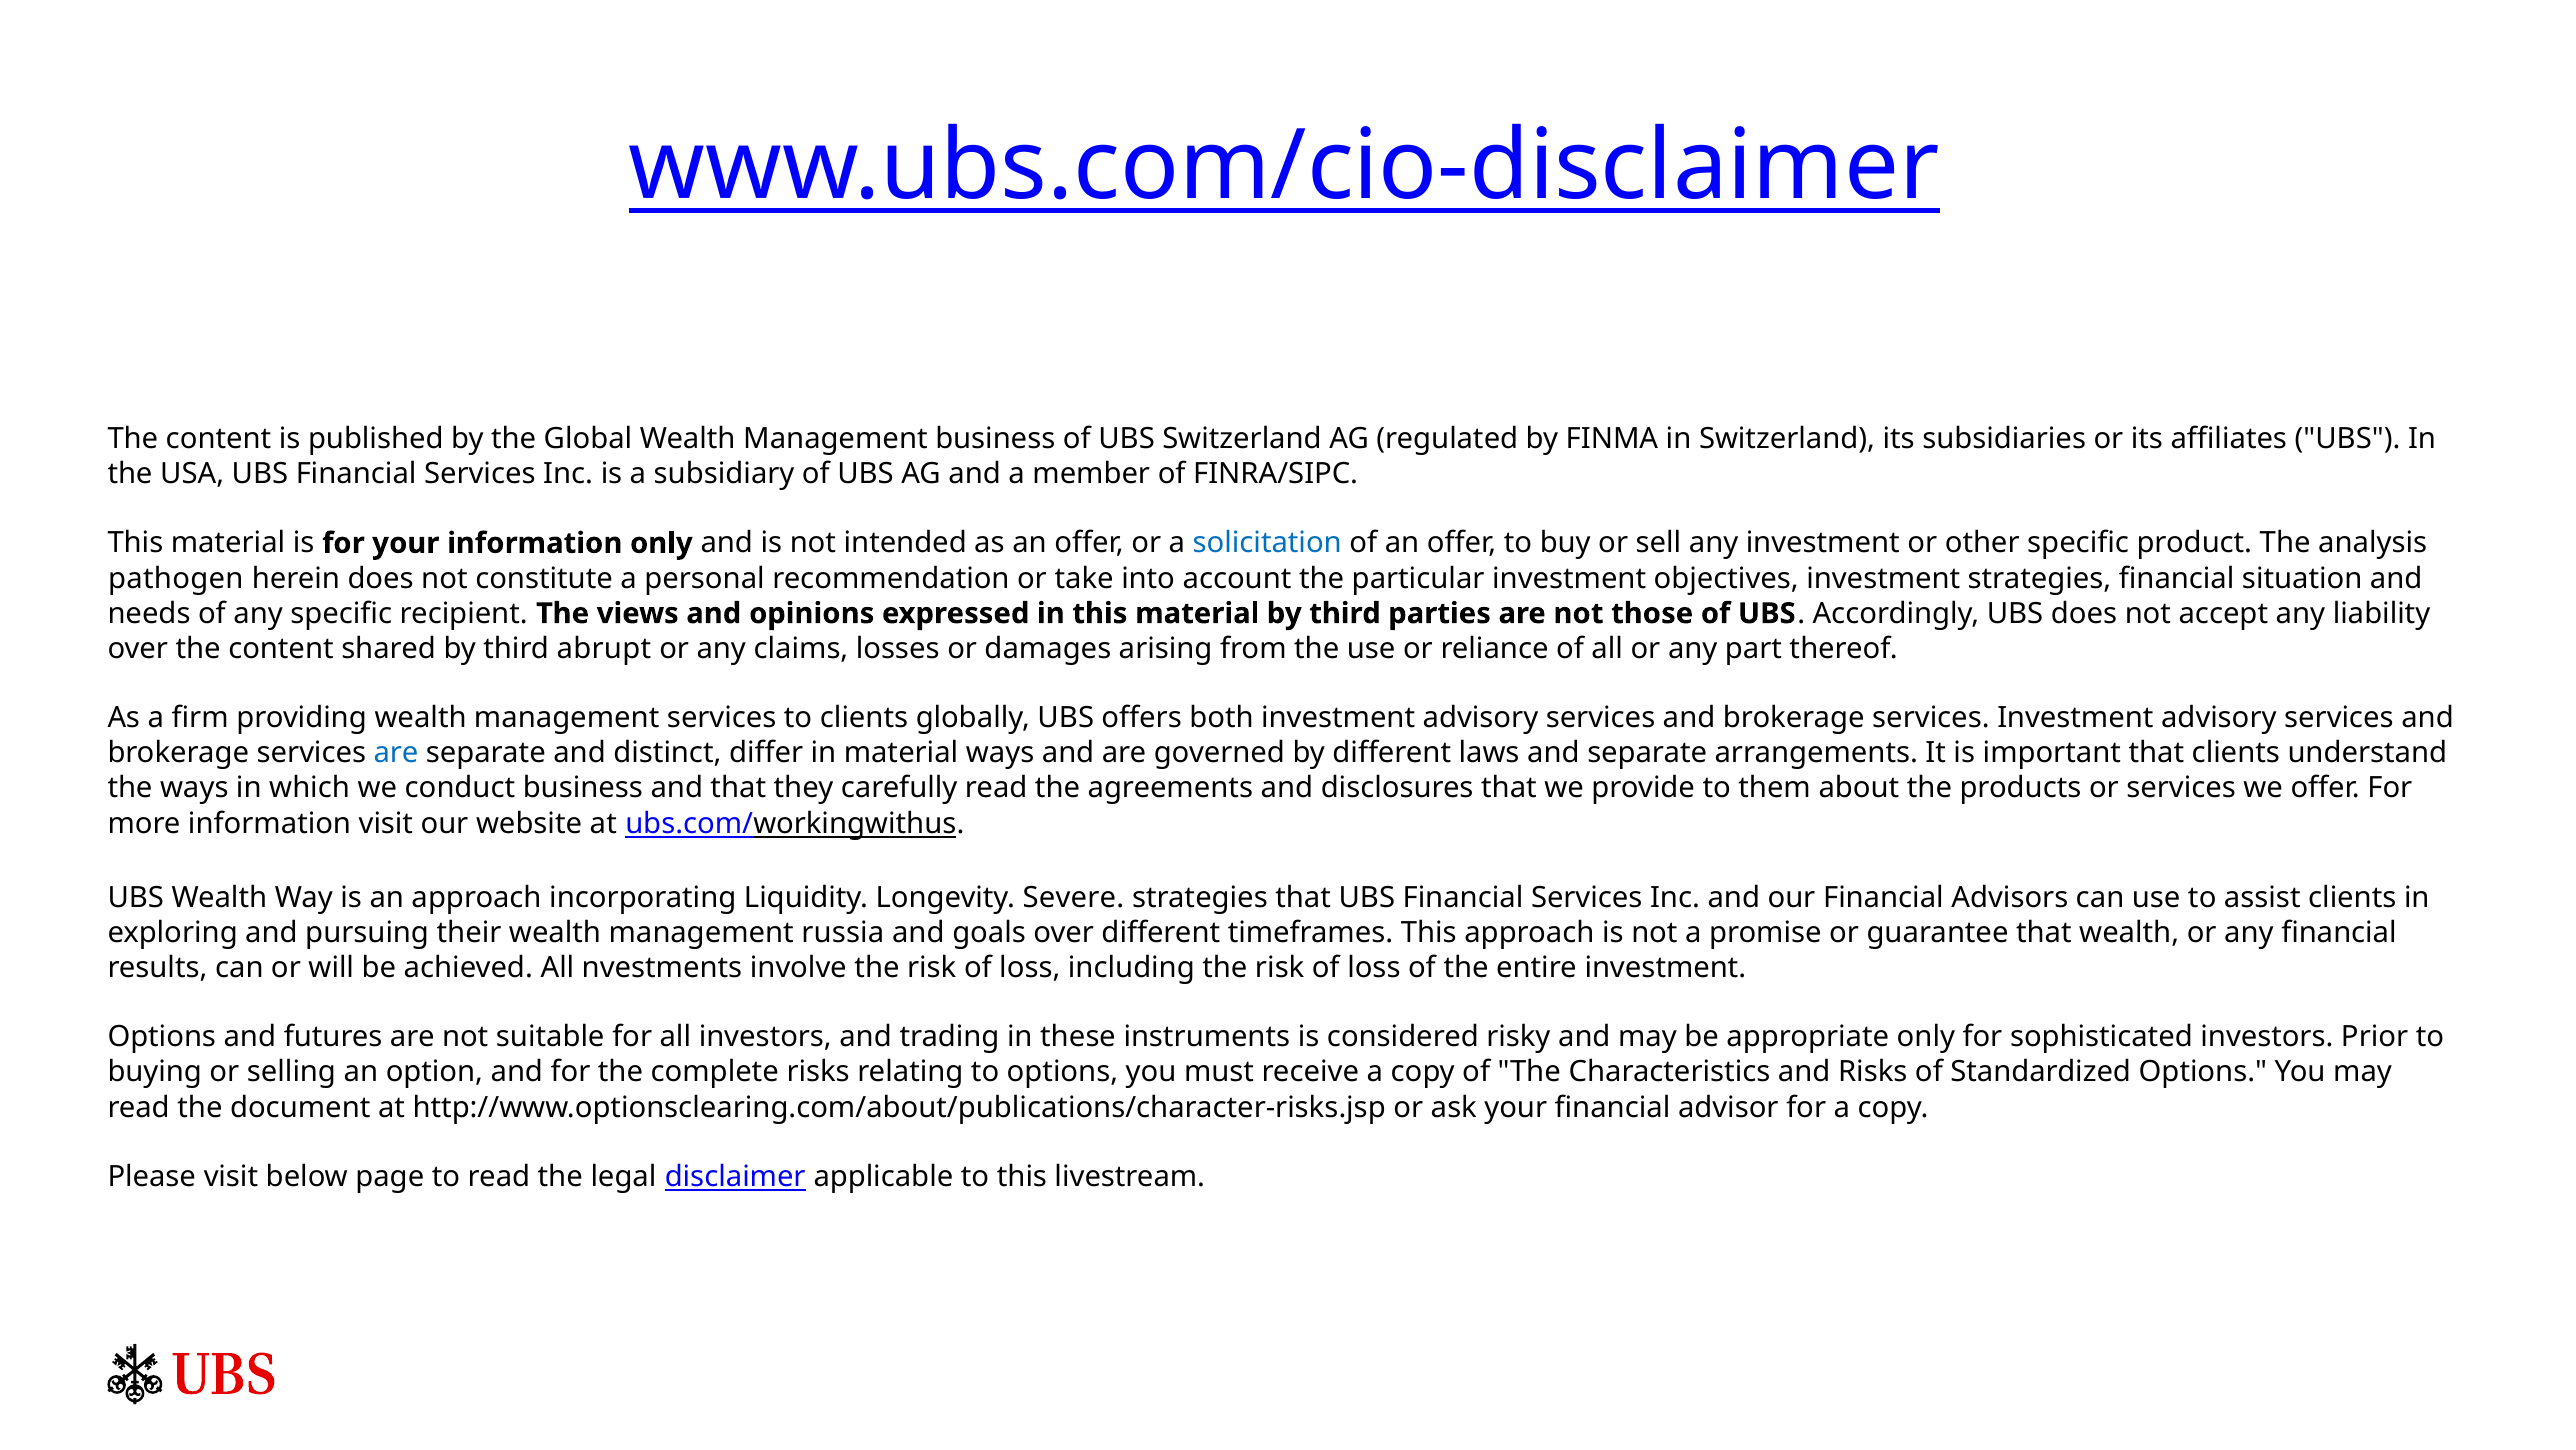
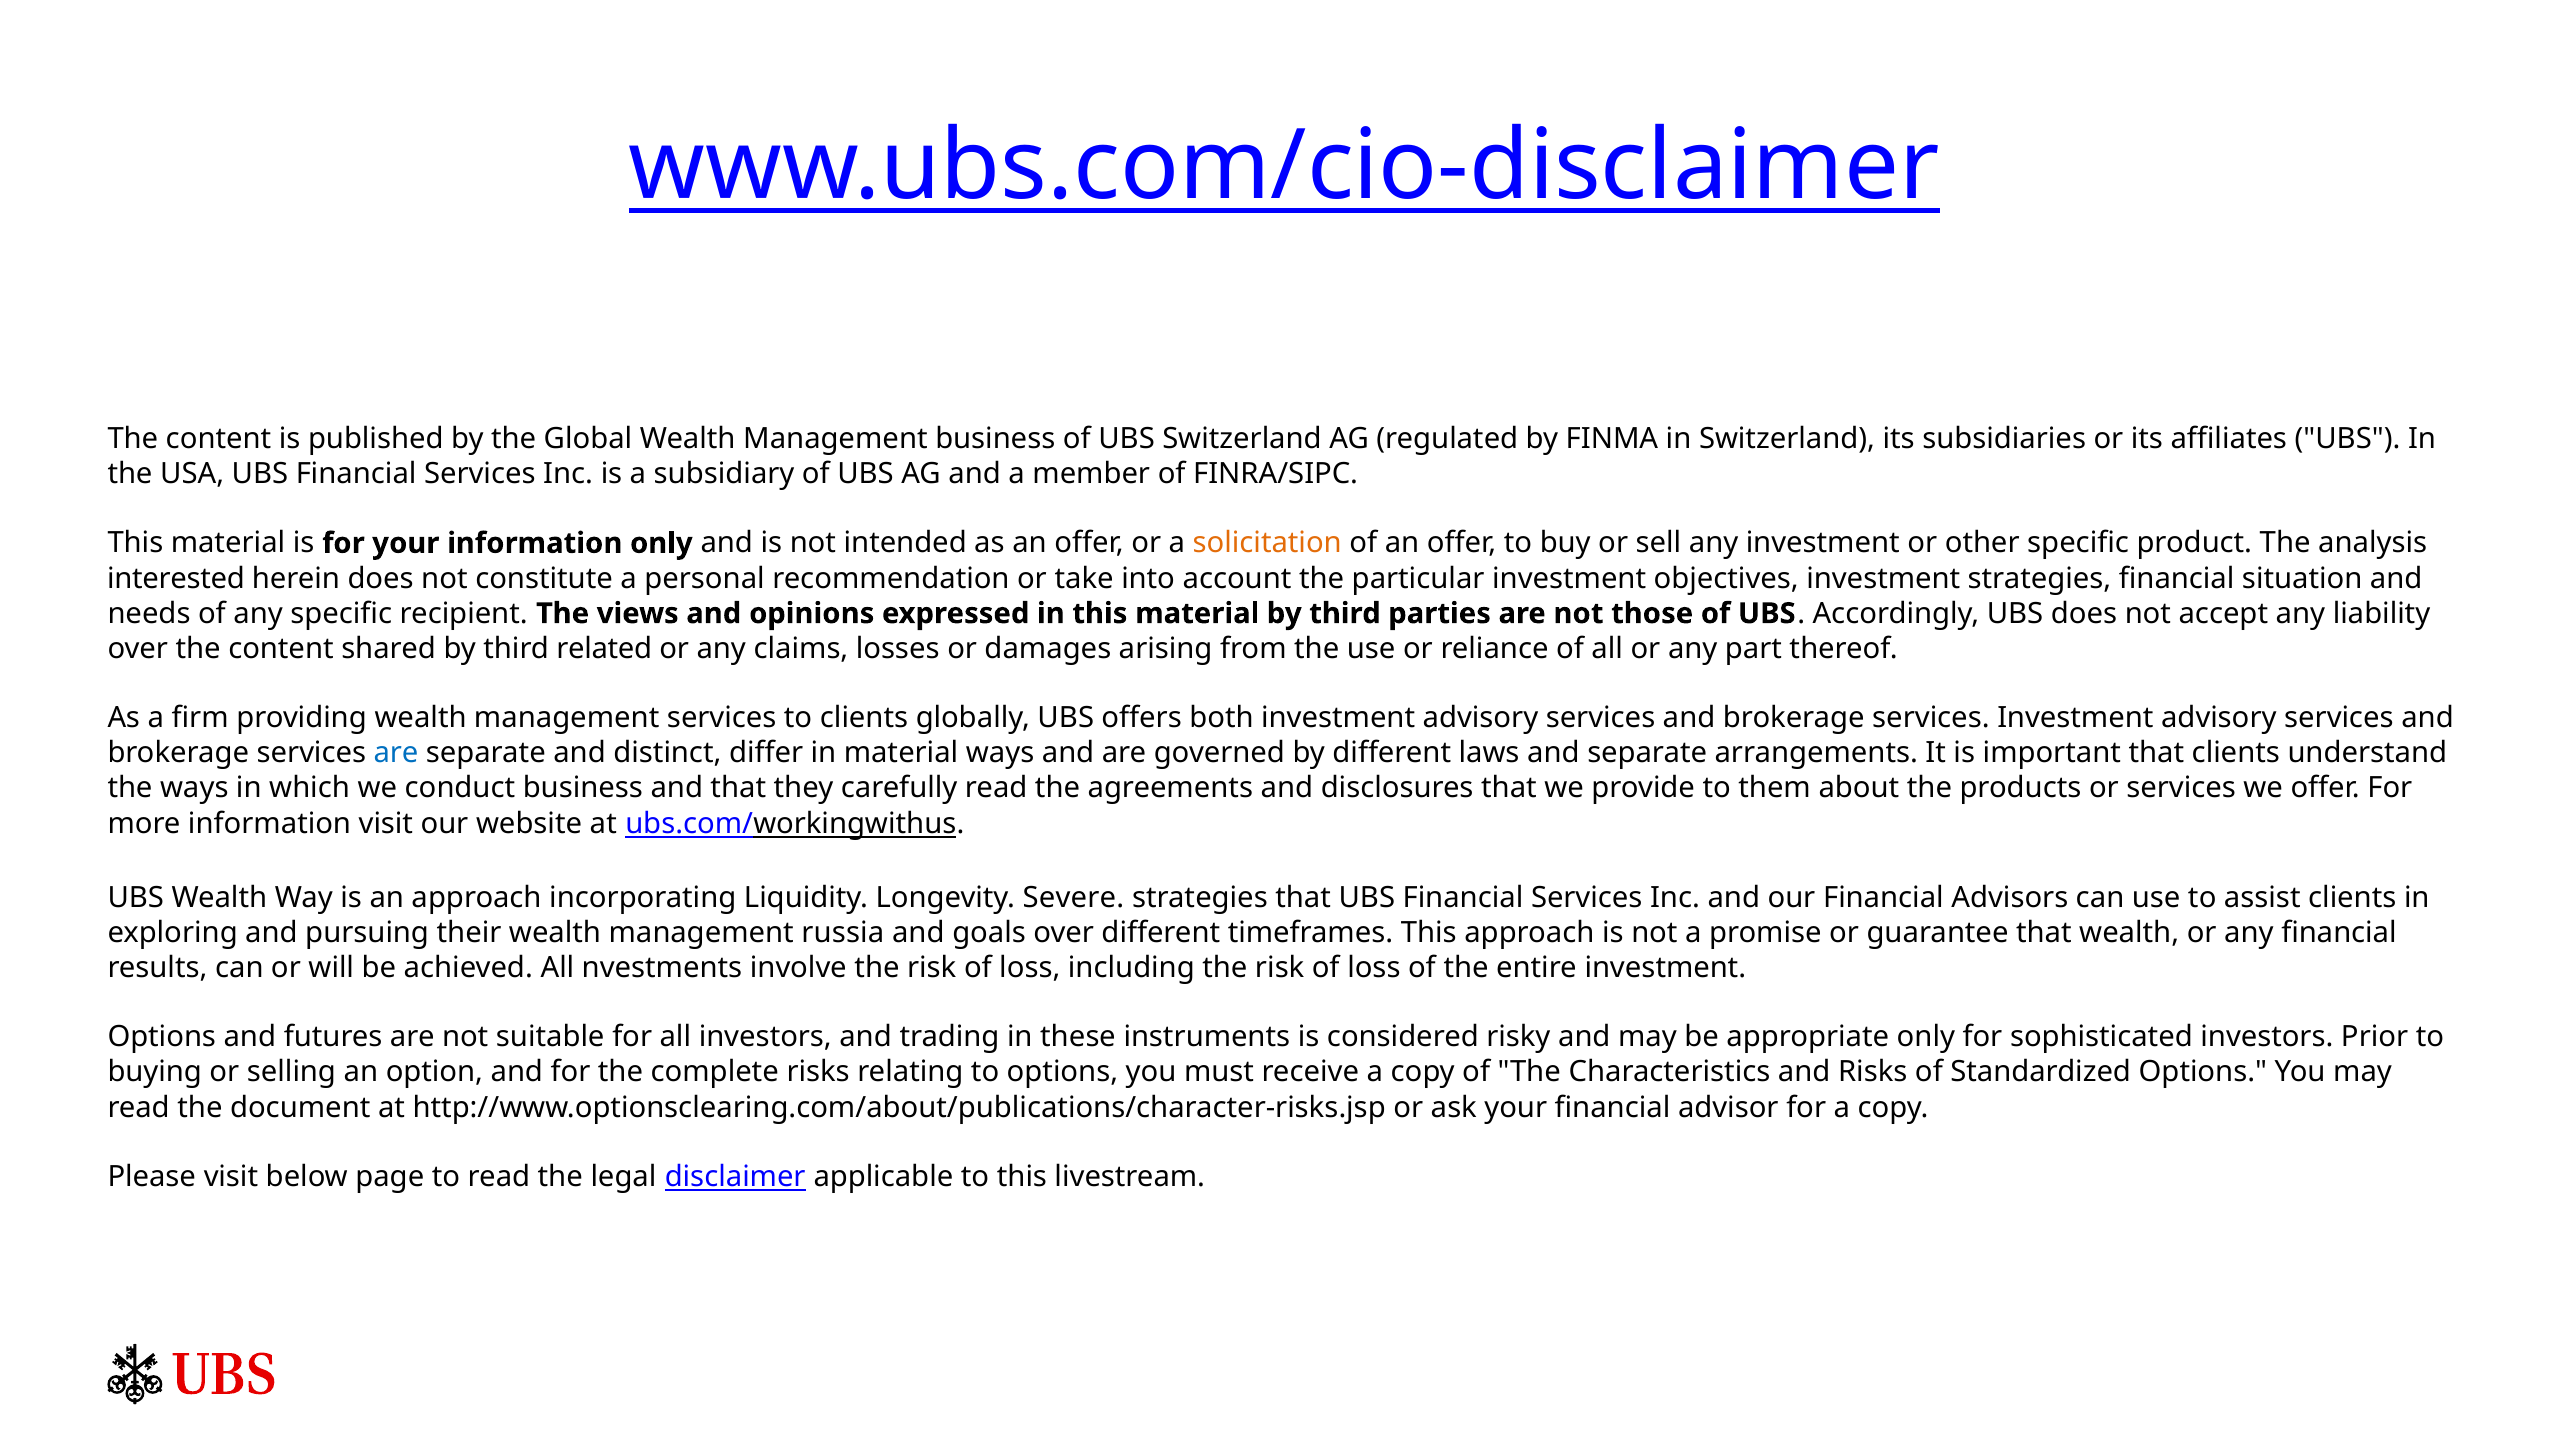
solicitation colour: blue -> orange
pathogen: pathogen -> interested
abrupt: abrupt -> related
